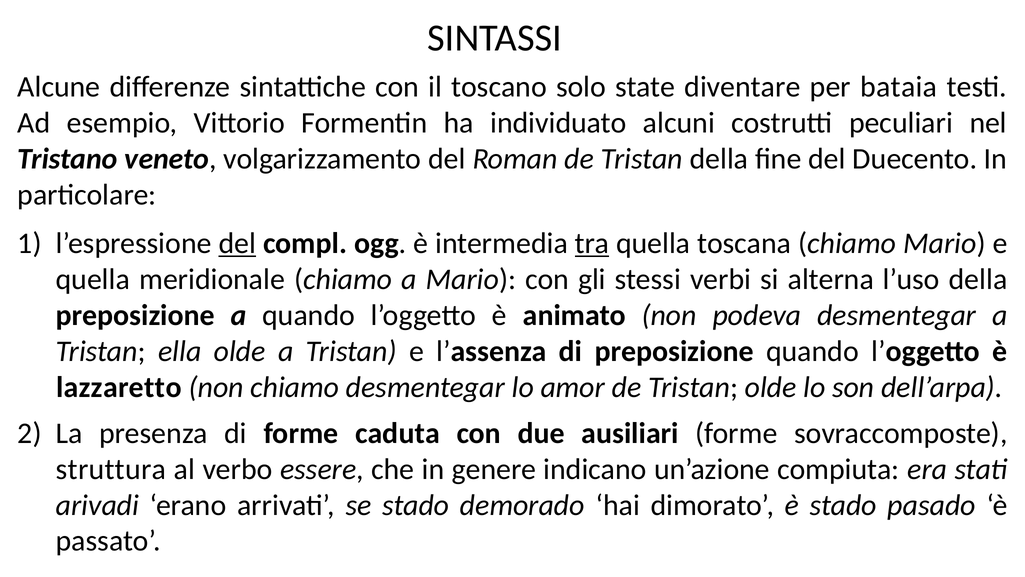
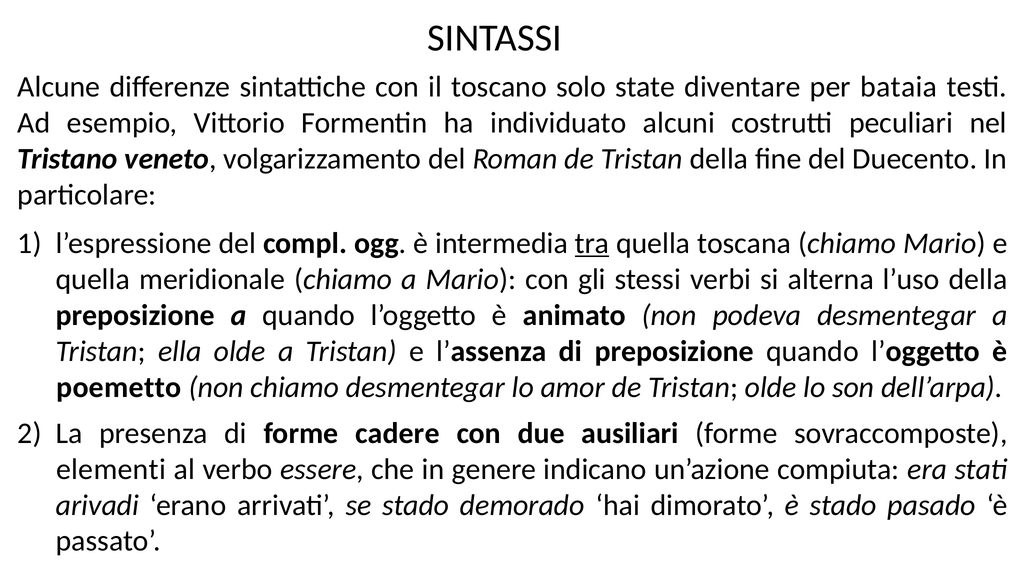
del at (237, 243) underline: present -> none
lazzaretto: lazzaretto -> poemetto
caduta: caduta -> cadere
struttura: struttura -> elementi
